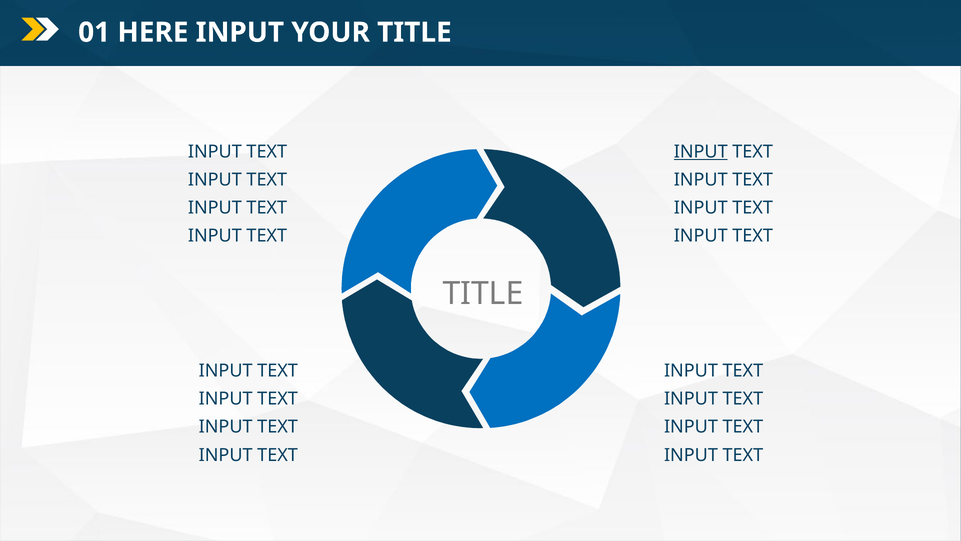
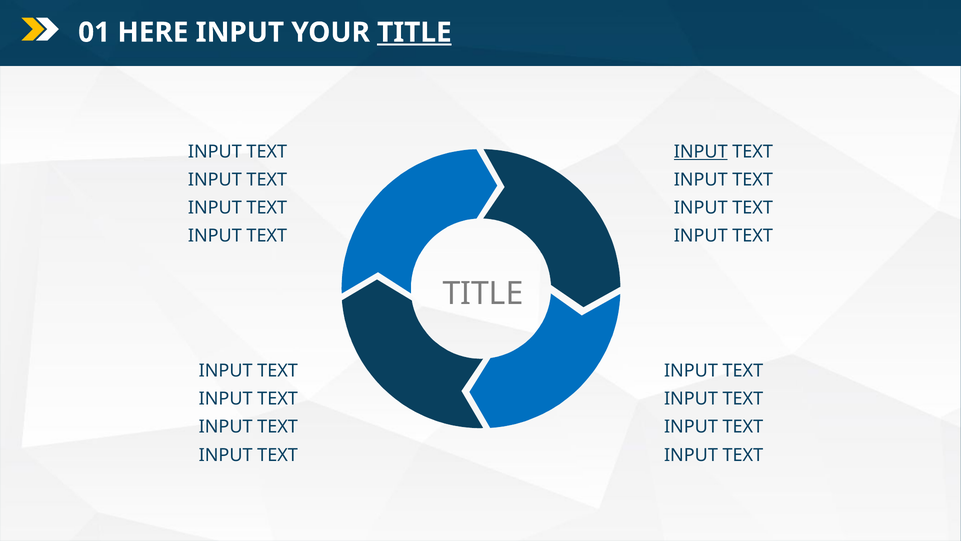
TITLE at (414, 32) underline: none -> present
